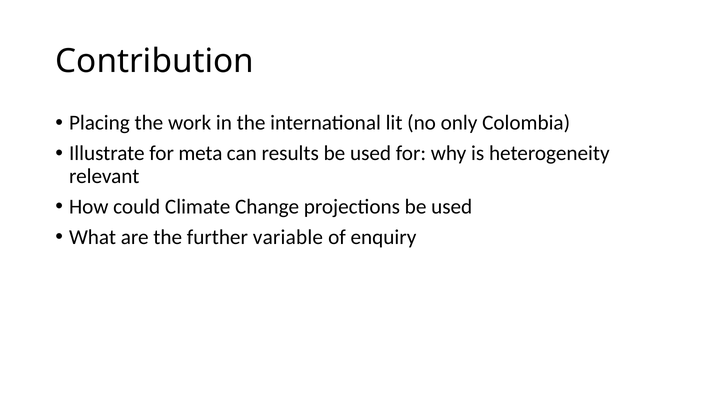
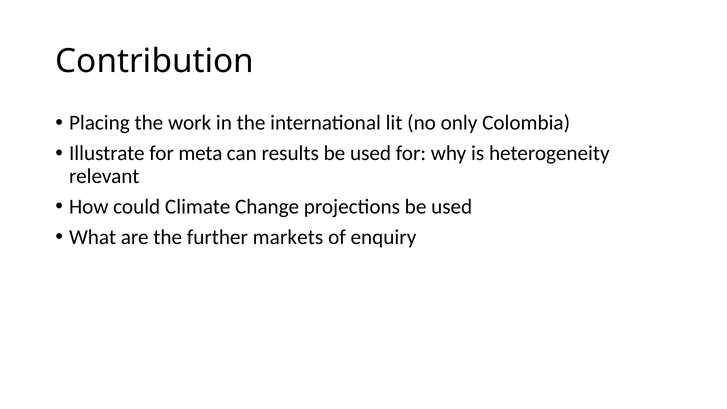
variable: variable -> markets
